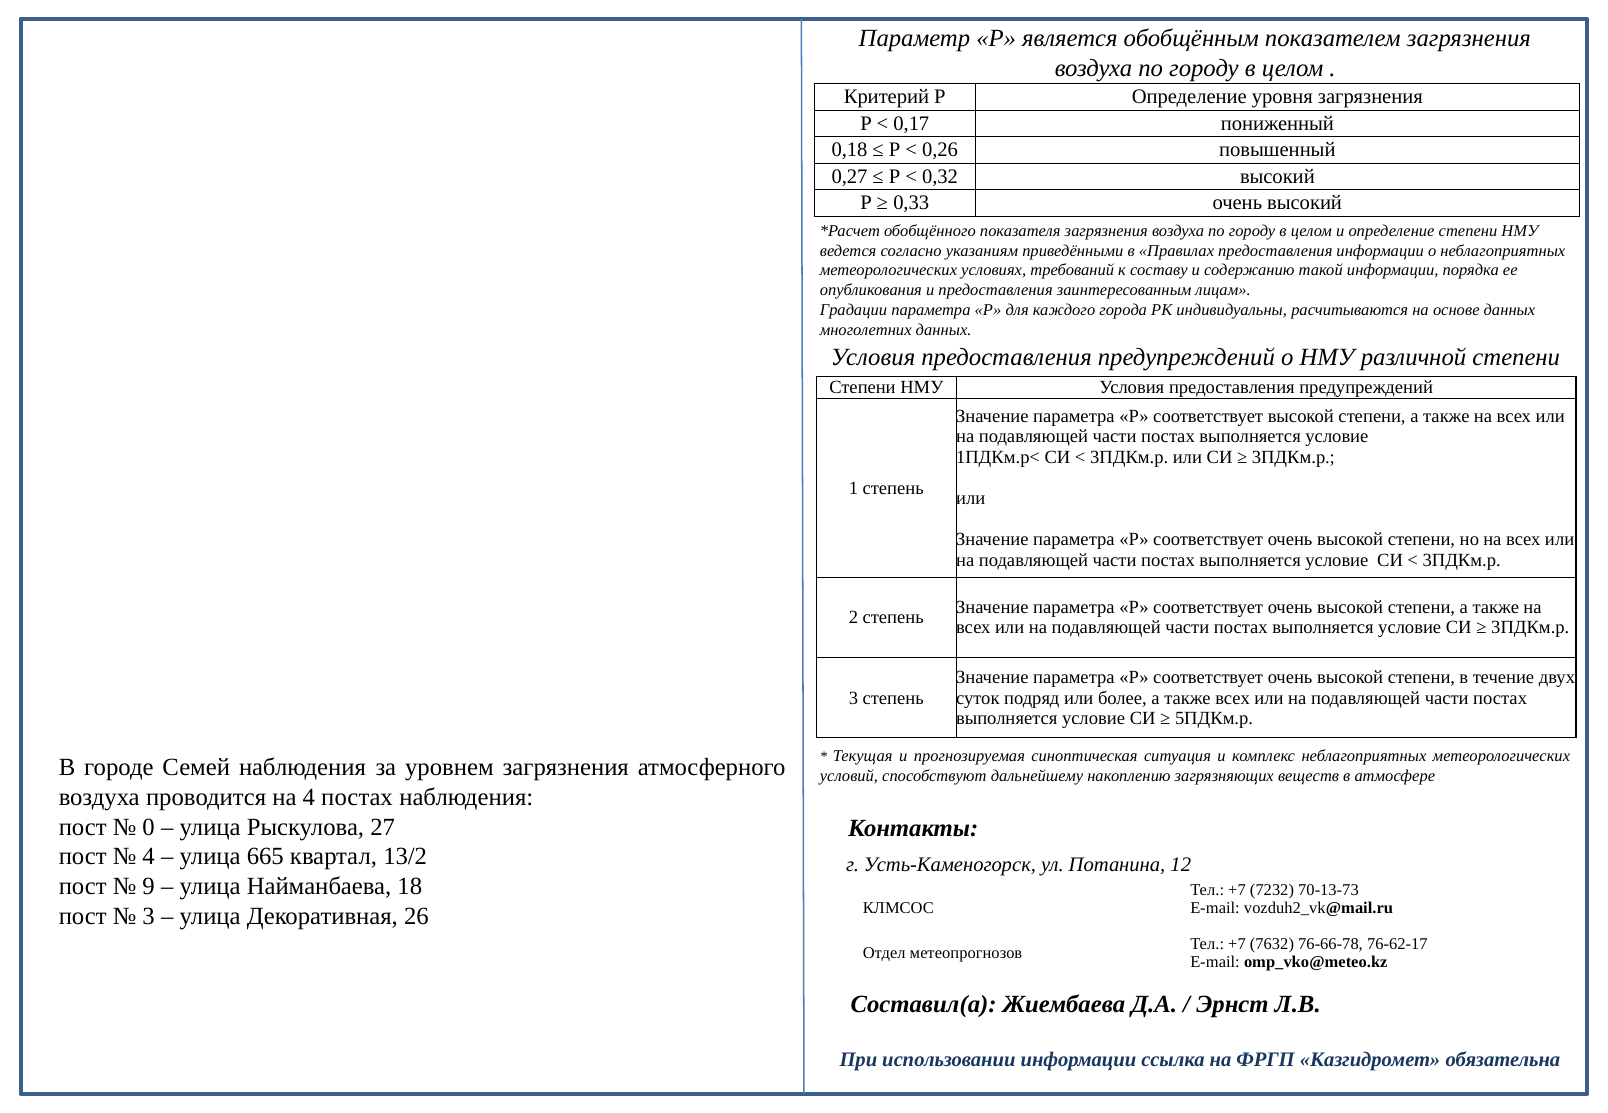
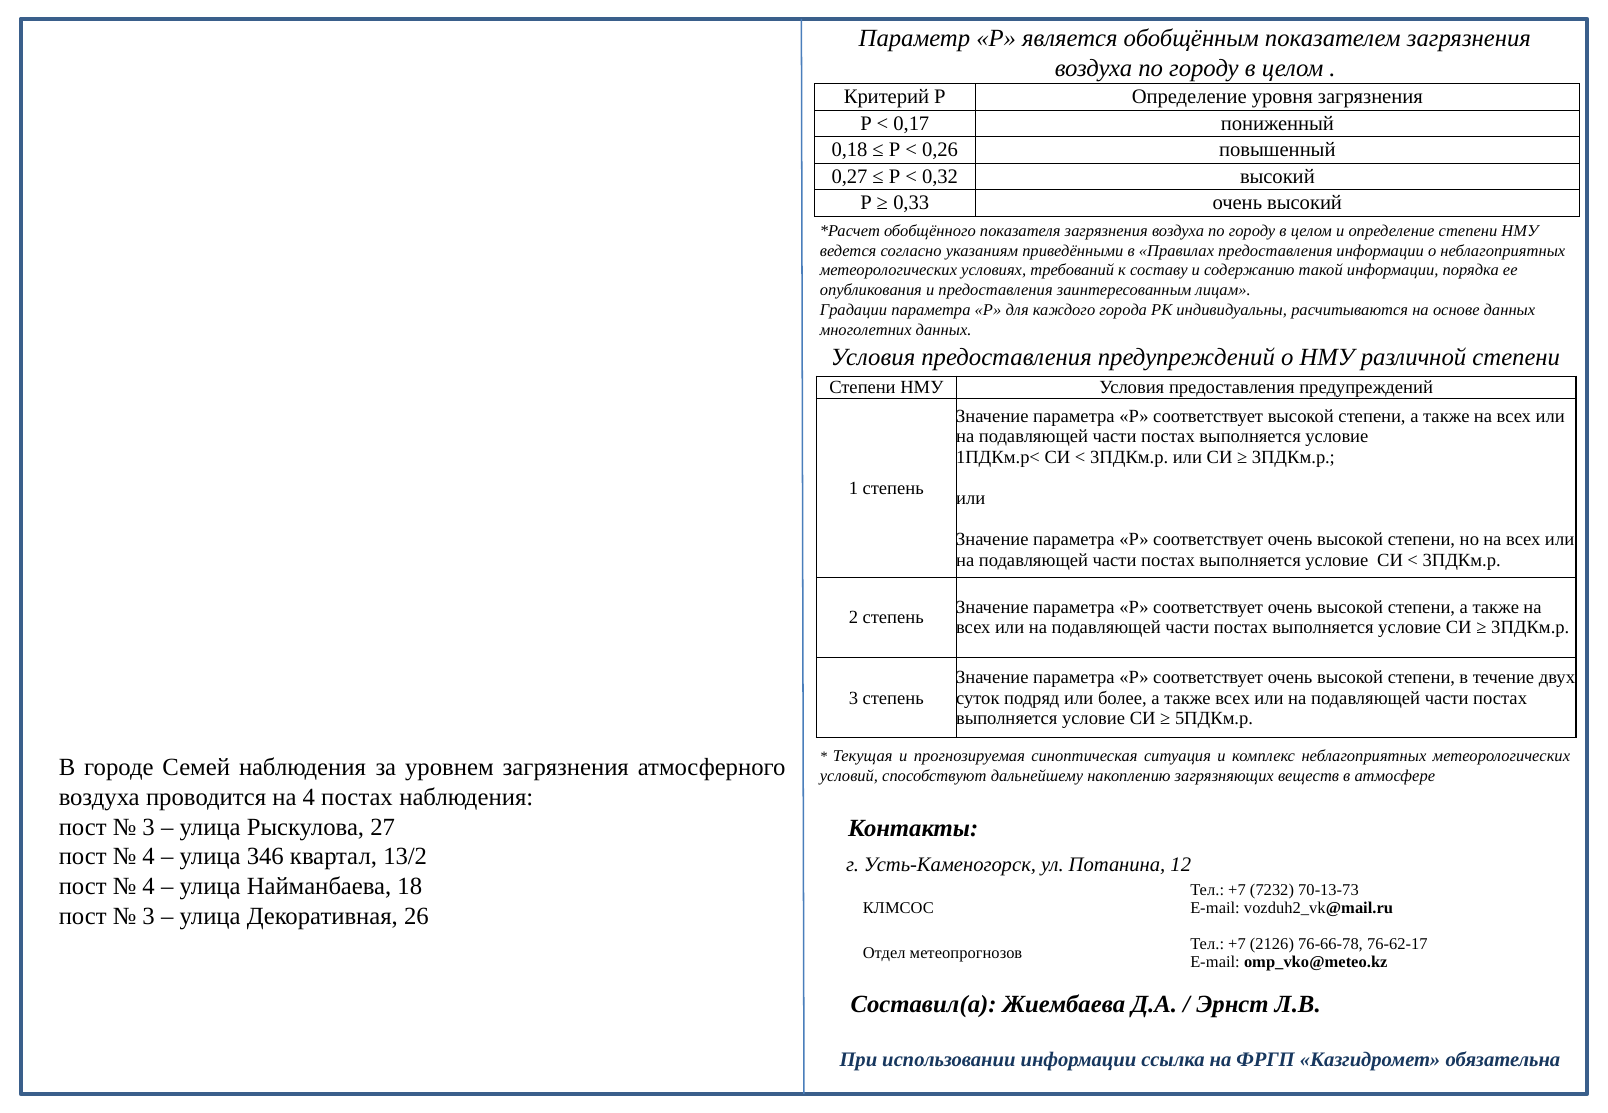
0 at (149, 827): 0 -> 3
665: 665 -> 346
9 at (149, 886): 9 -> 4
7632: 7632 -> 2126
